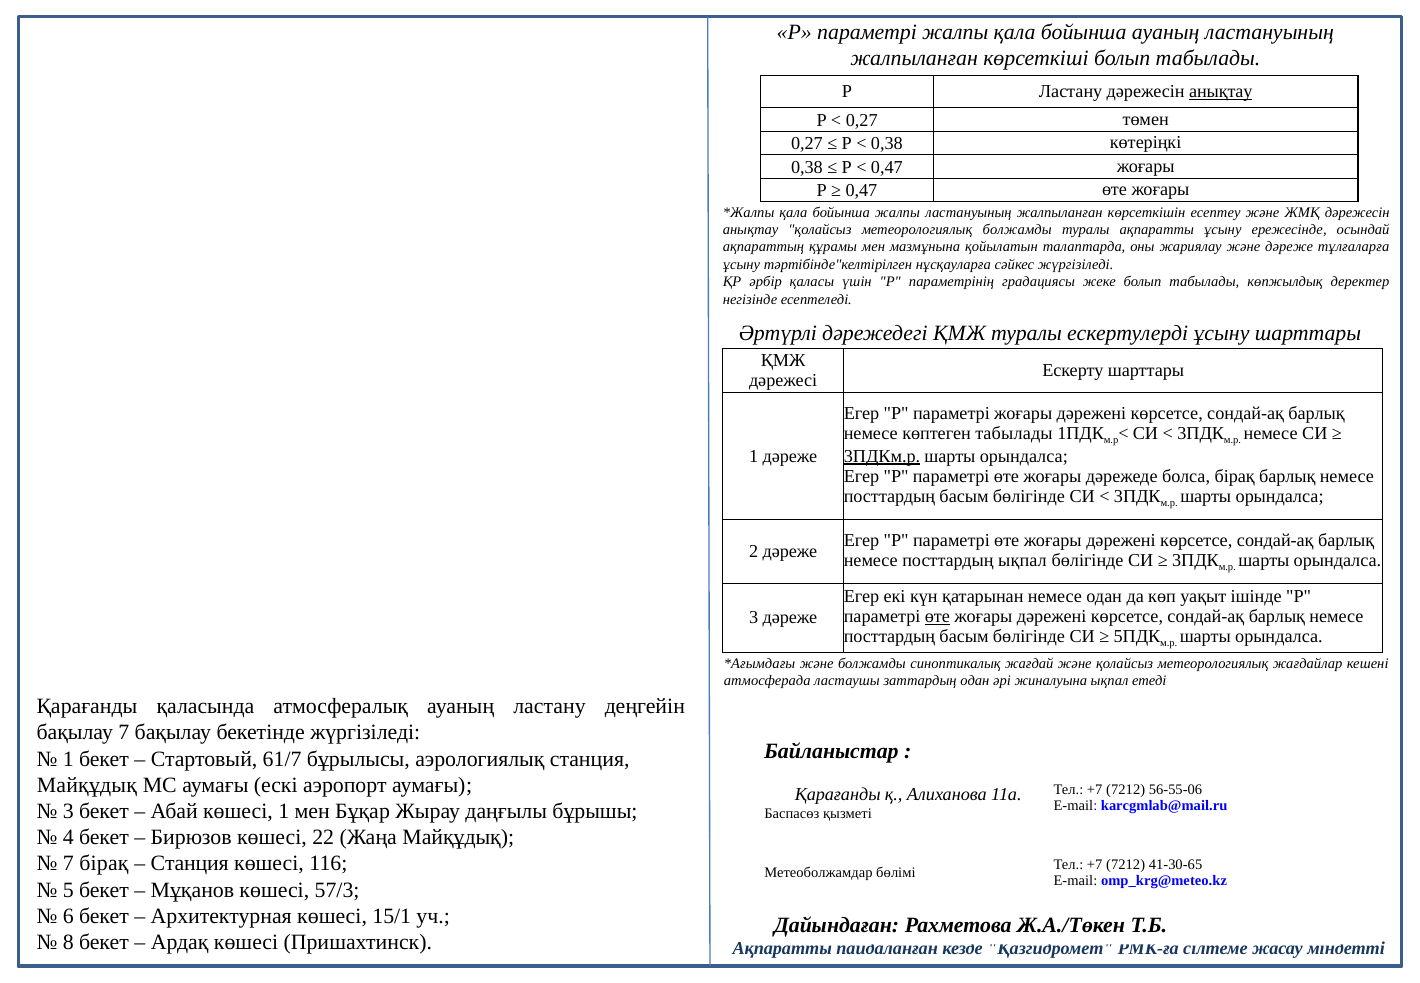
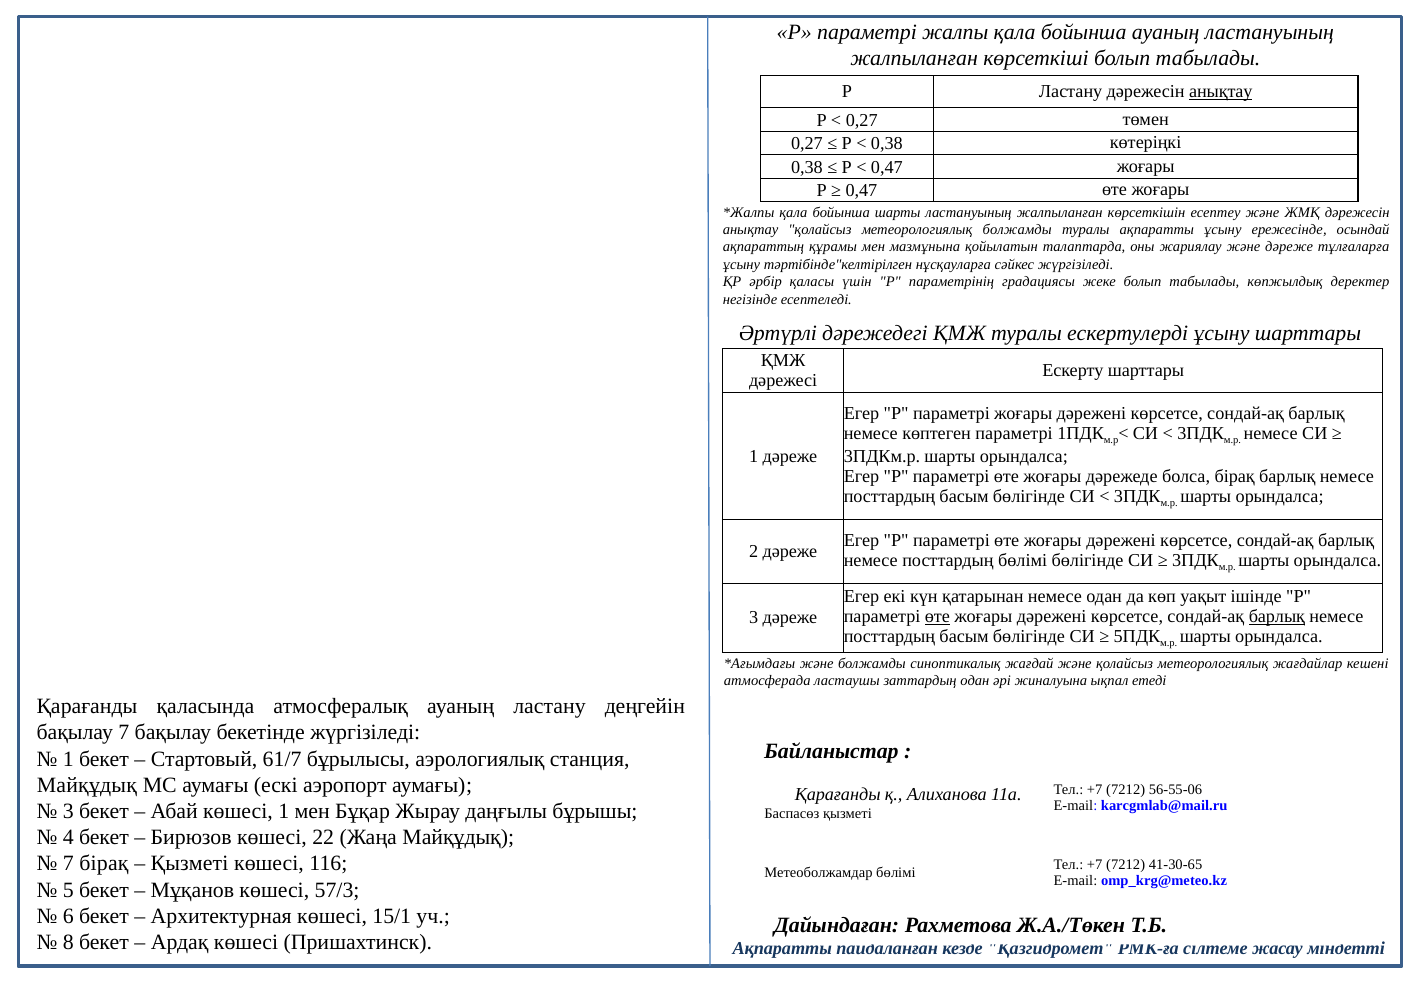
бойынша жалпы: жалпы -> шарты
көптеген табылады: табылады -> параметрі
3ПДКм.р underline: present -> none
посттардың ықпал: ықпал -> бөлімі
барлық at (1277, 616) underline: none -> present
Станция at (190, 864): Станция -> Қызметі
